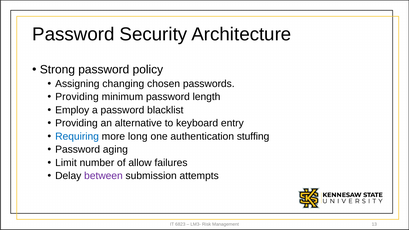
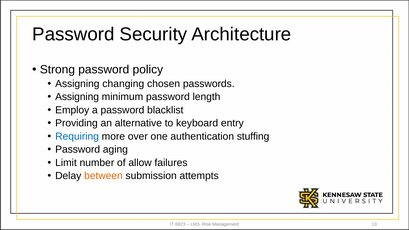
Providing at (77, 97): Providing -> Assigning
long: long -> over
between colour: purple -> orange
